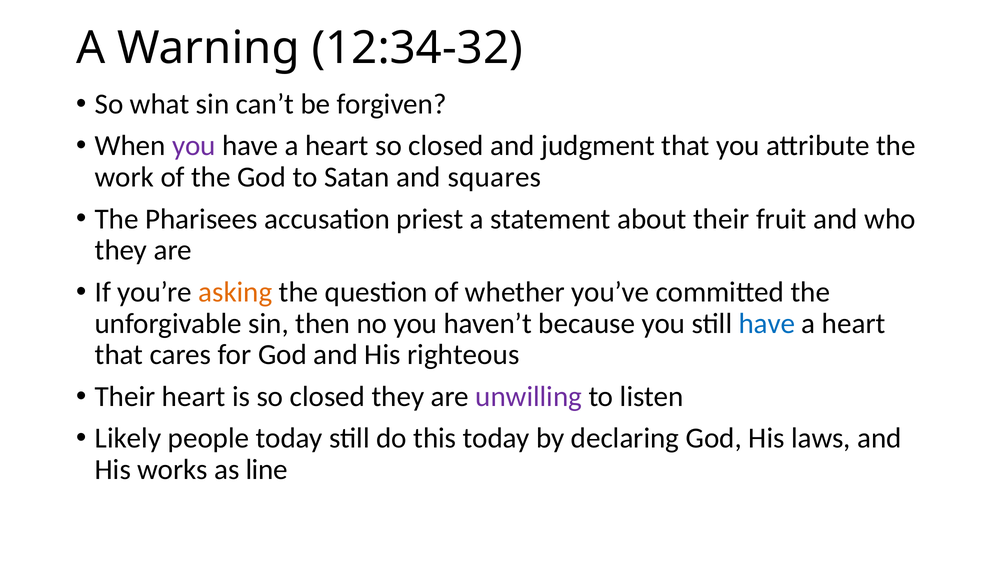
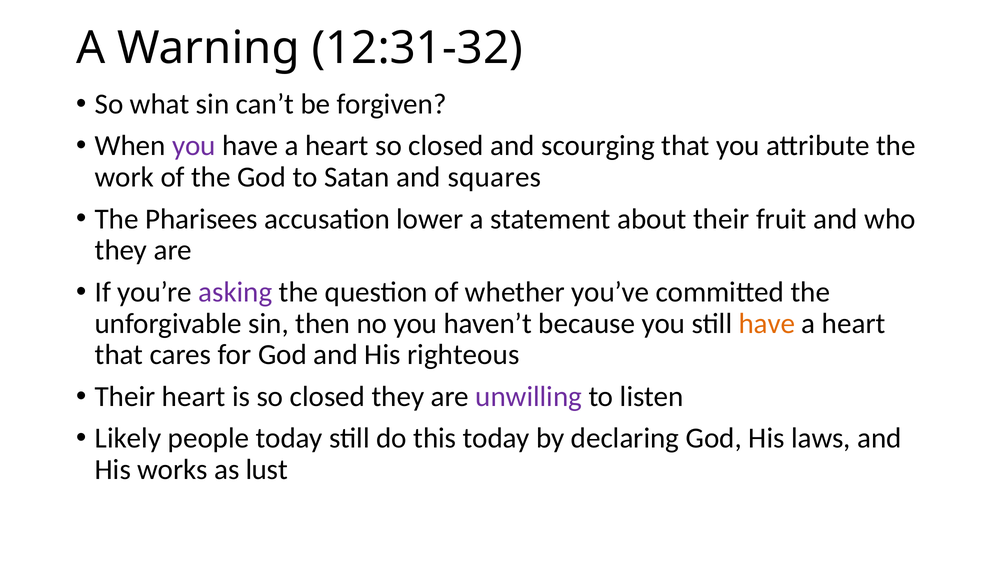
12:34-32: 12:34-32 -> 12:31-32
judgment: judgment -> scourging
priest: priest -> lower
asking colour: orange -> purple
have at (767, 324) colour: blue -> orange
line: line -> lust
